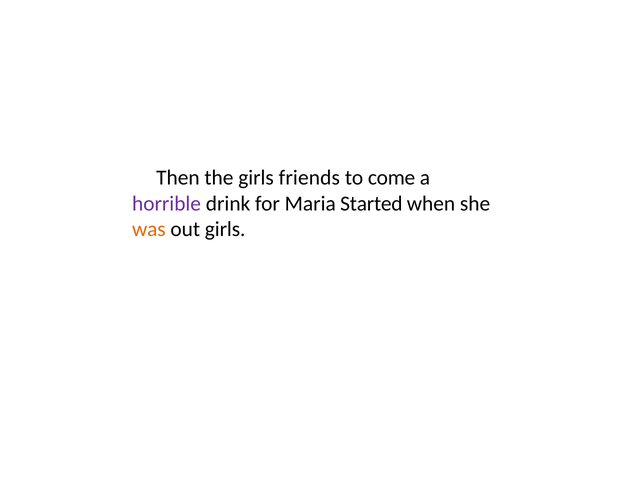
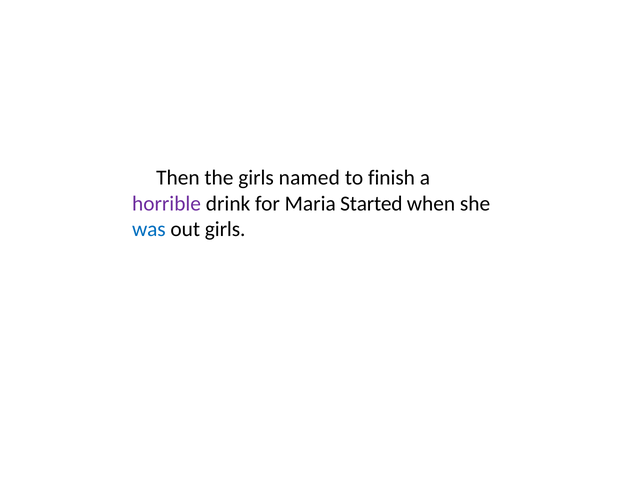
friends: friends -> named
come: come -> finish
was colour: orange -> blue
